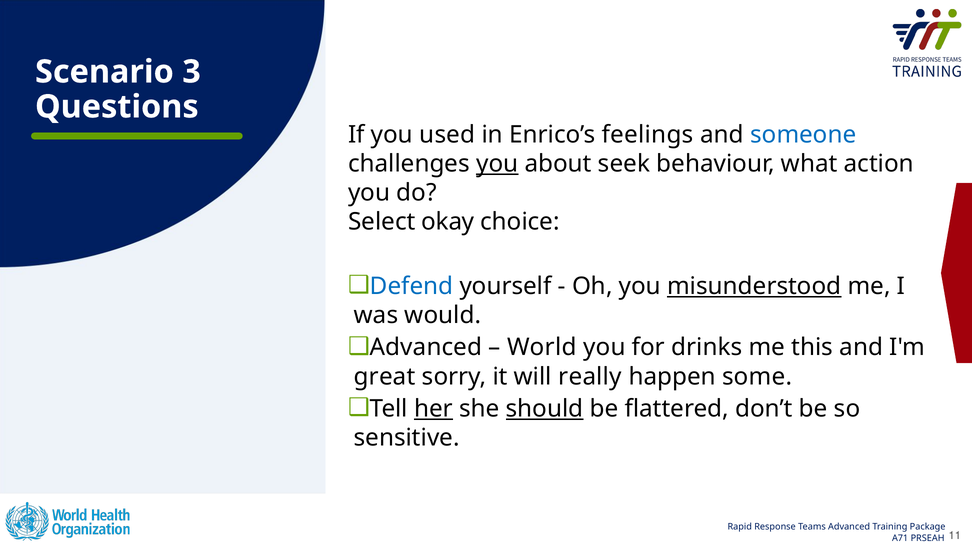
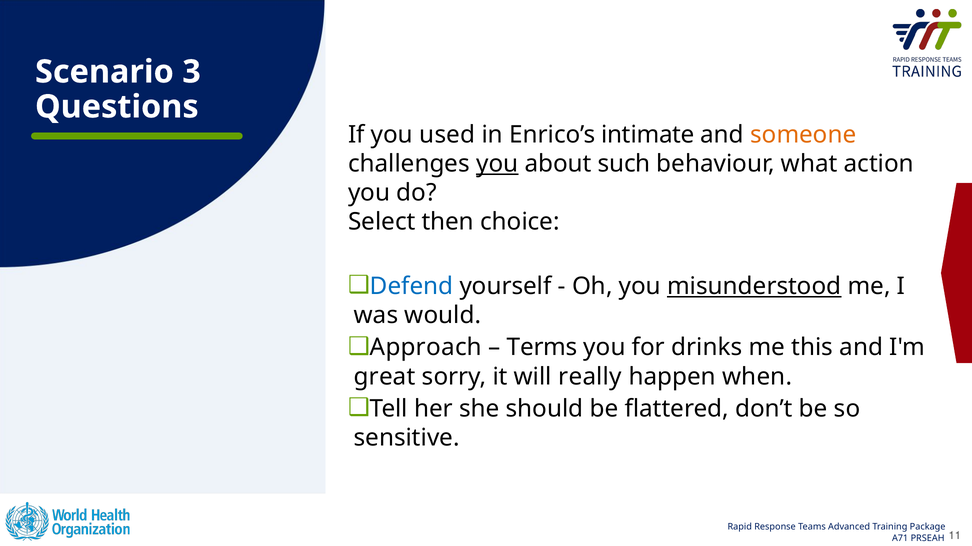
feelings: feelings -> intimate
someone colour: blue -> orange
seek: seek -> such
okay: okay -> then
Advanced at (426, 348): Advanced -> Approach
World: World -> Terms
some: some -> when
her underline: present -> none
should underline: present -> none
